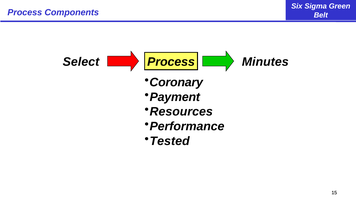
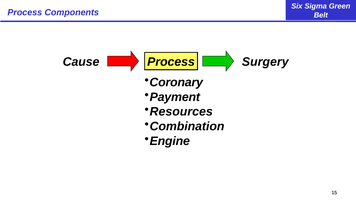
Select: Select -> Cause
Minutes: Minutes -> Surgery
Performance: Performance -> Combination
Tested: Tested -> Engine
